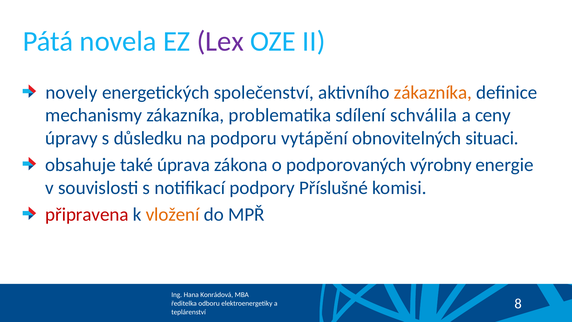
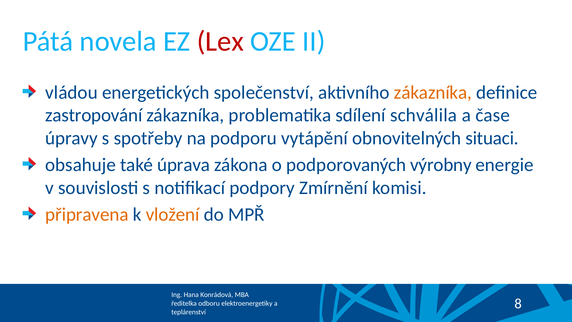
Lex colour: purple -> red
novely: novely -> vládou
mechanismy: mechanismy -> zastropování
ceny: ceny -> čase
důsledku: důsledku -> spotřeby
Příslušné: Příslušné -> Zmírnění
připravena colour: red -> orange
